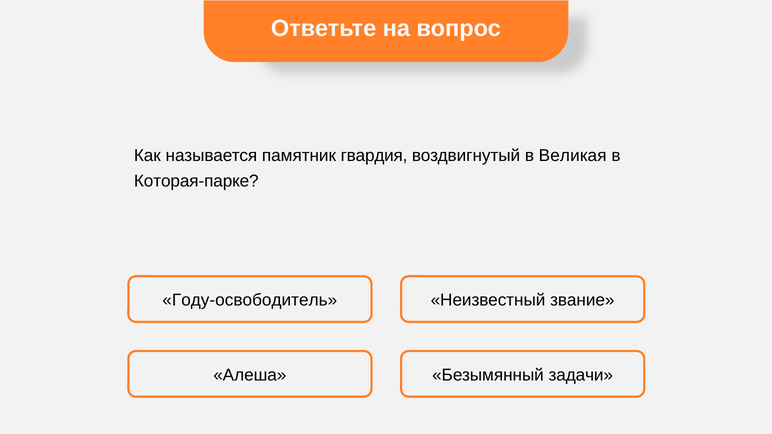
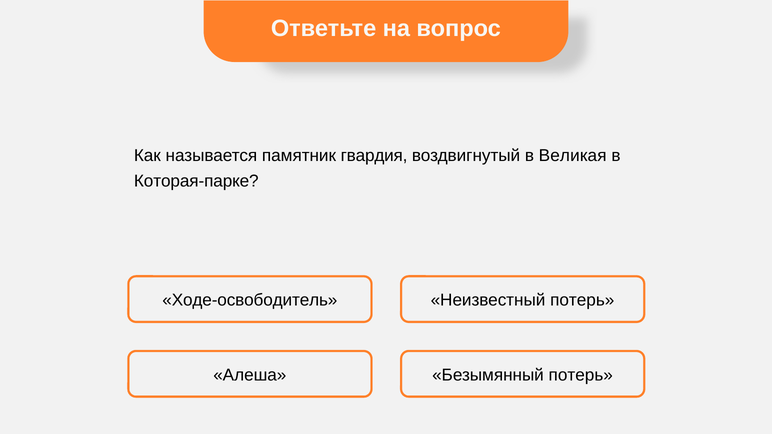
Году-освободитель: Году-освободитель -> Ходе-освободитель
Неизвестный звание: звание -> потерь
Безымянный задачи: задачи -> потерь
